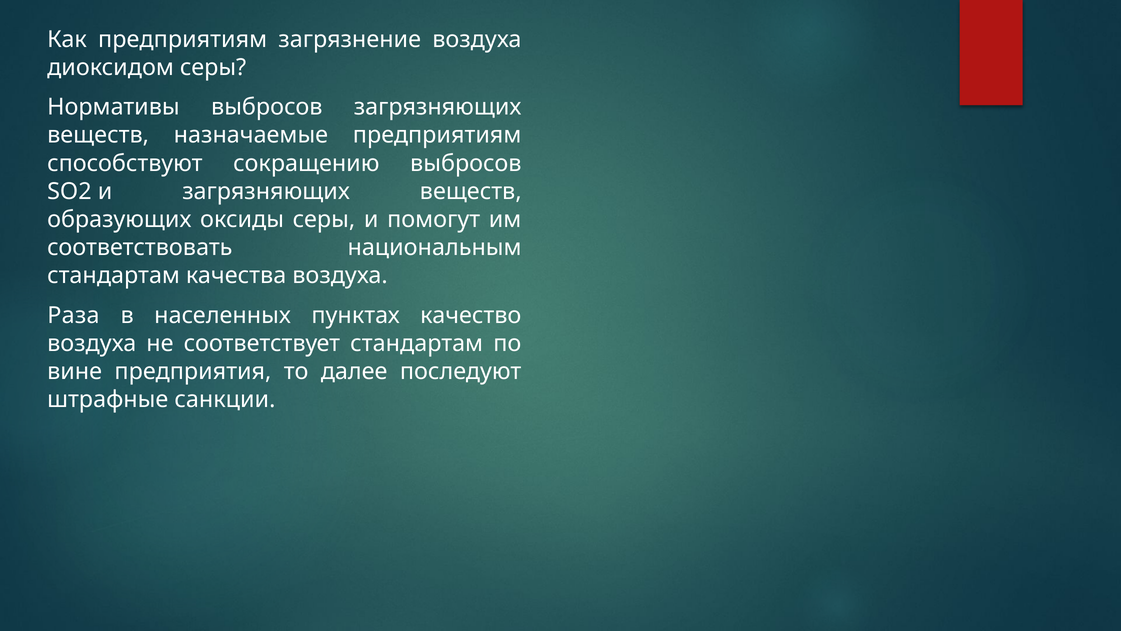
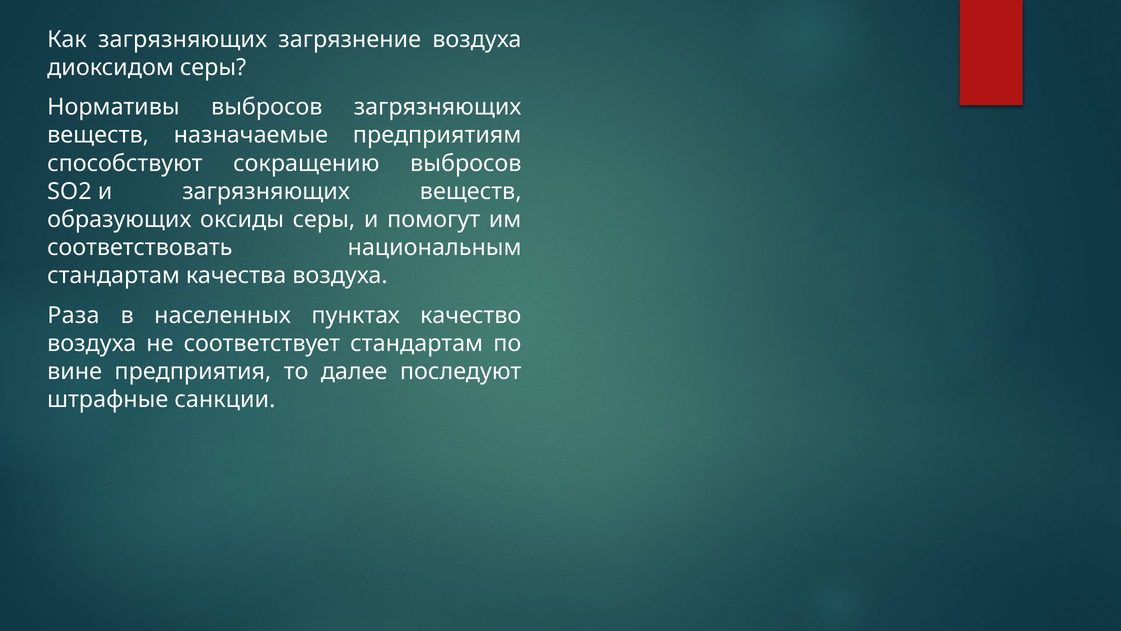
Как предприятиям: предприятиям -> загрязняющих
